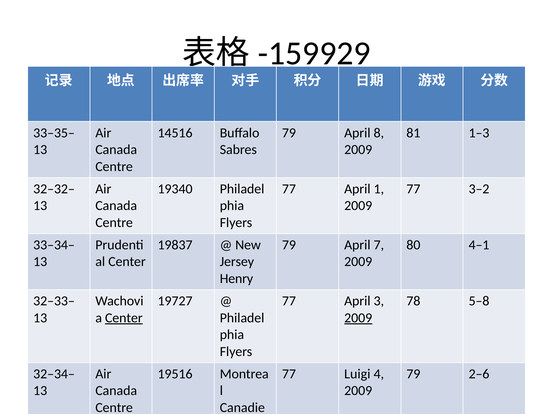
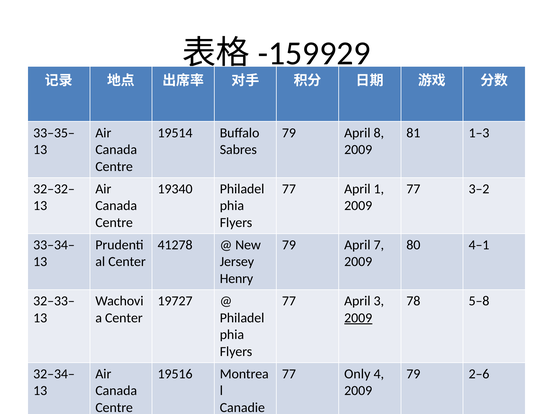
14516: 14516 -> 19514
19837: 19837 -> 41278
Center at (124, 318) underline: present -> none
Luigi: Luigi -> Only
